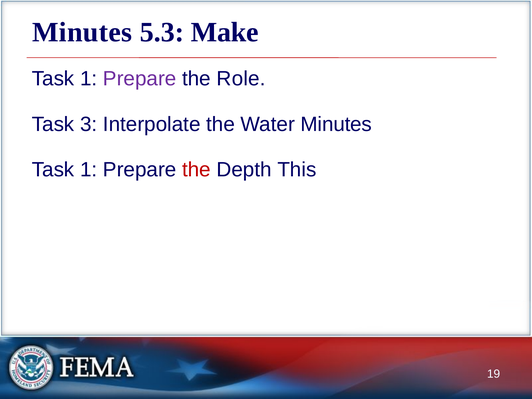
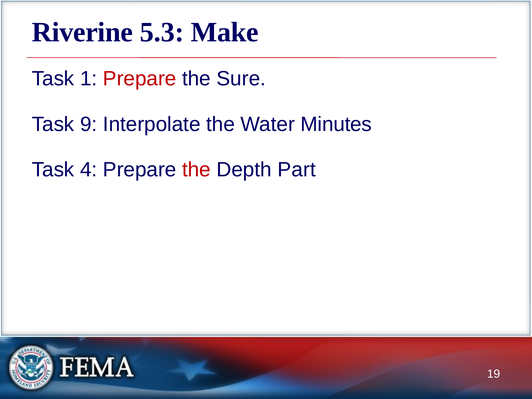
Minutes at (82, 32): Minutes -> Riverine
Prepare at (140, 79) colour: purple -> red
Role: Role -> Sure
3: 3 -> 9
1 at (89, 170): 1 -> 4
This: This -> Part
